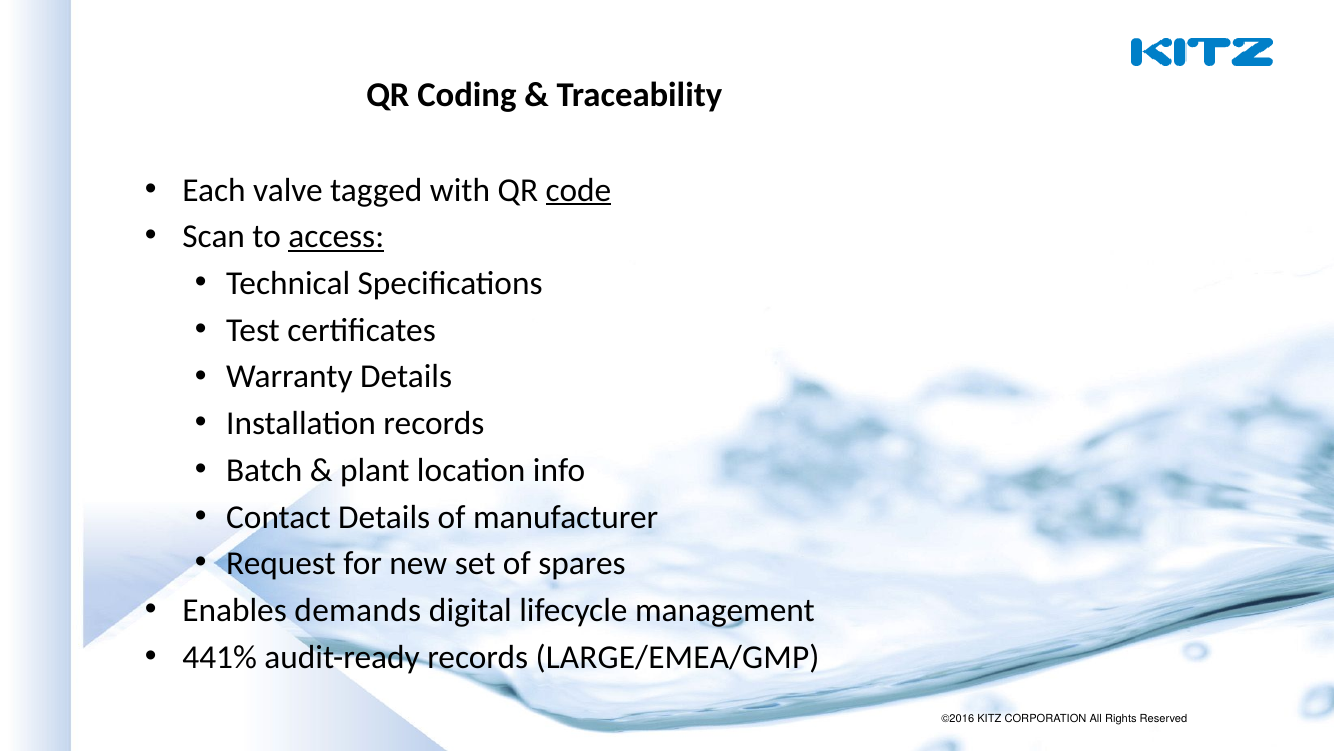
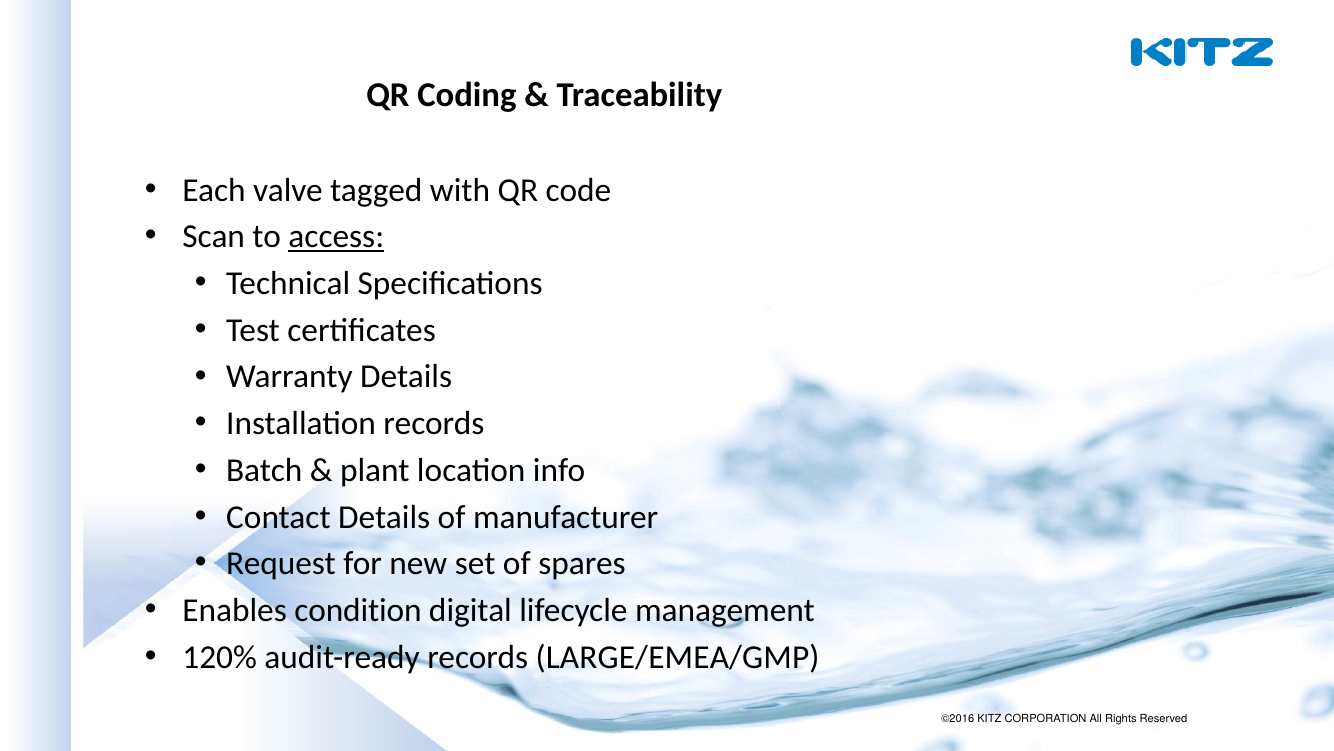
code underline: present -> none
demands: demands -> condition
441%: 441% -> 120%
